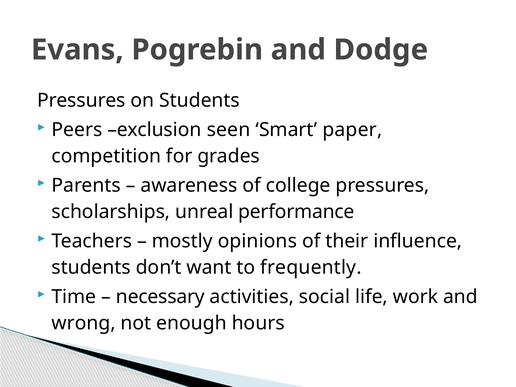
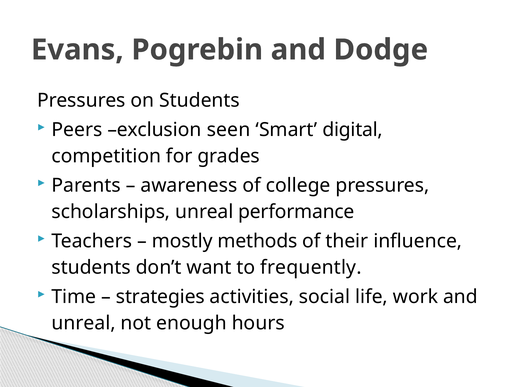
paper: paper -> digital
opinions: opinions -> methods
necessary: necessary -> strategies
wrong at (84, 323): wrong -> unreal
